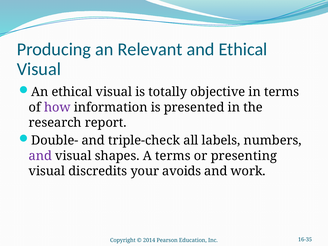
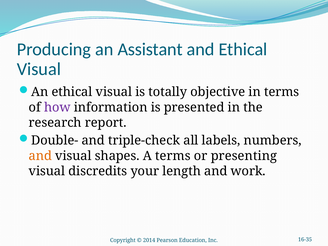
Relevant: Relevant -> Assistant
and at (40, 156) colour: purple -> orange
avoids: avoids -> length
